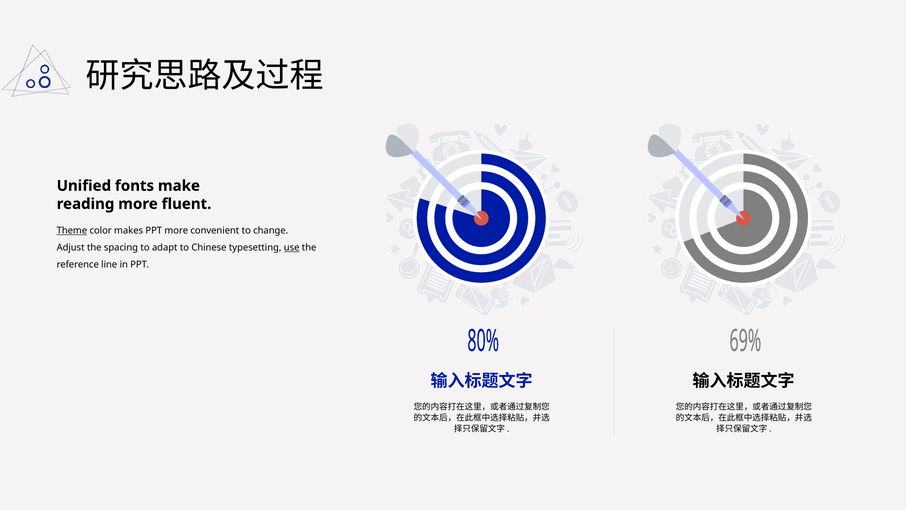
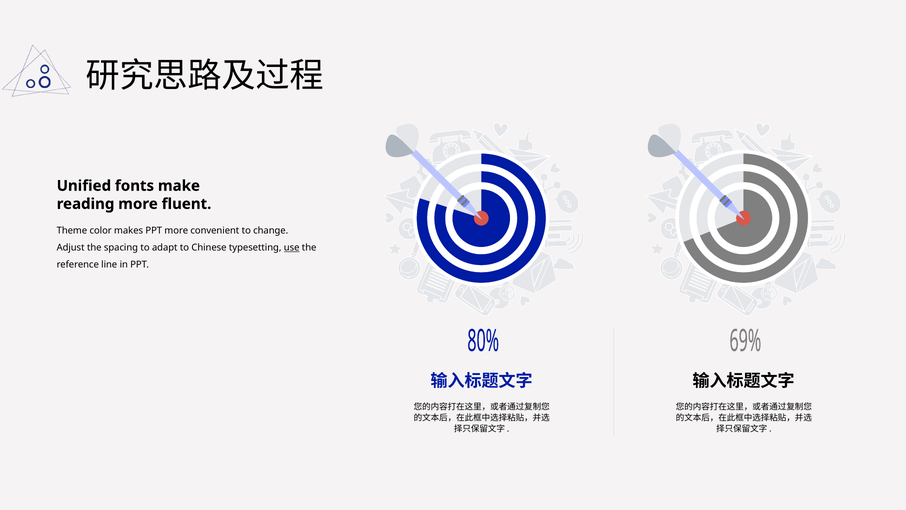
Theme underline: present -> none
